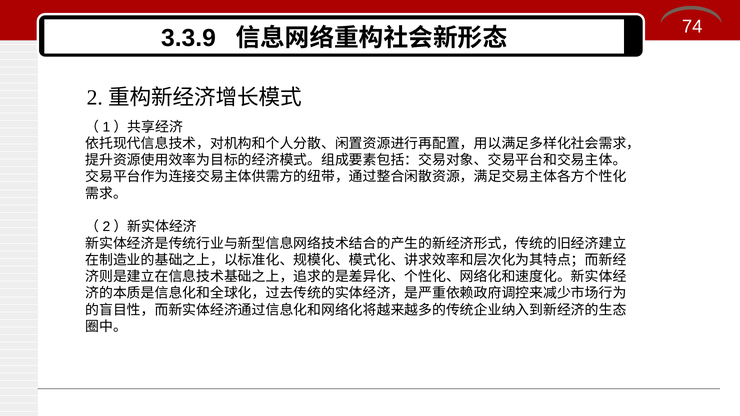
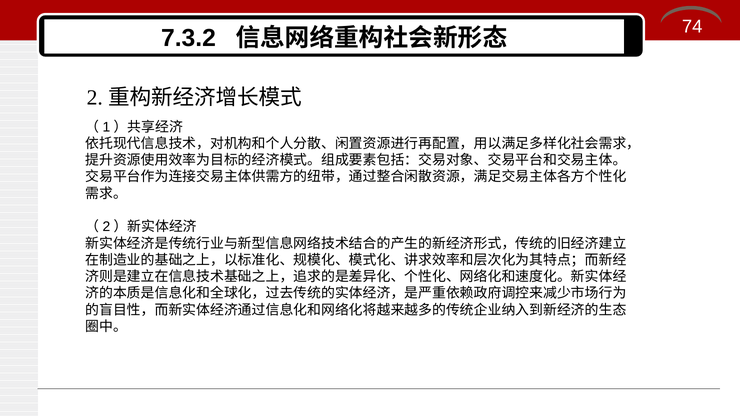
3.3.9: 3.3.9 -> 7.3.2
